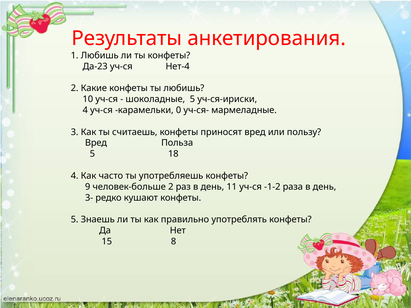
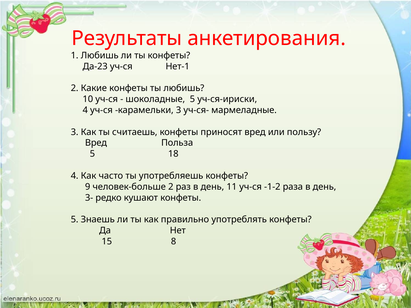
Нет-4: Нет-4 -> Нет-1
карамельки 0: 0 -> 3
